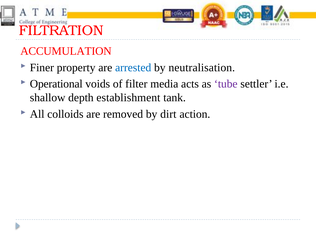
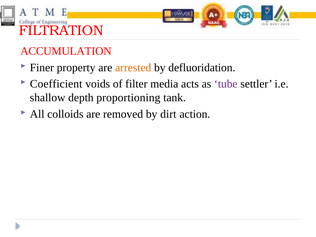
arrested colour: blue -> orange
neutralisation: neutralisation -> defluoridation
Operational: Operational -> Coefficient
establishment: establishment -> proportioning
